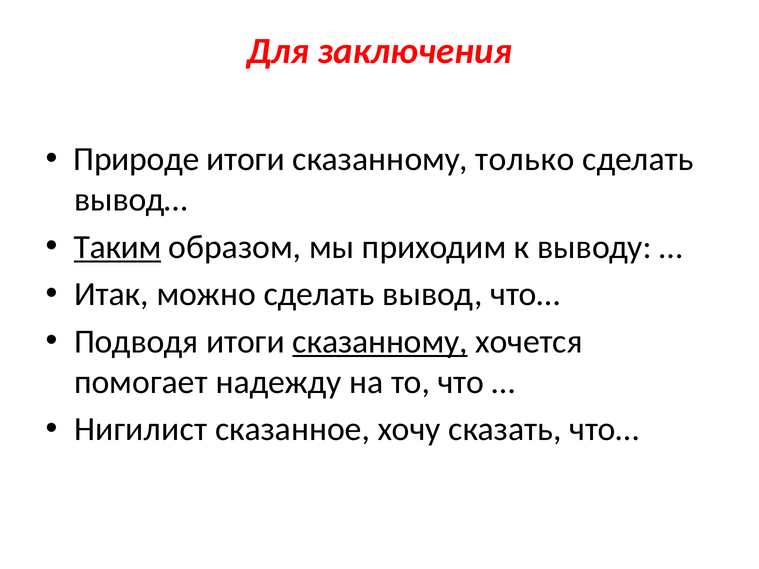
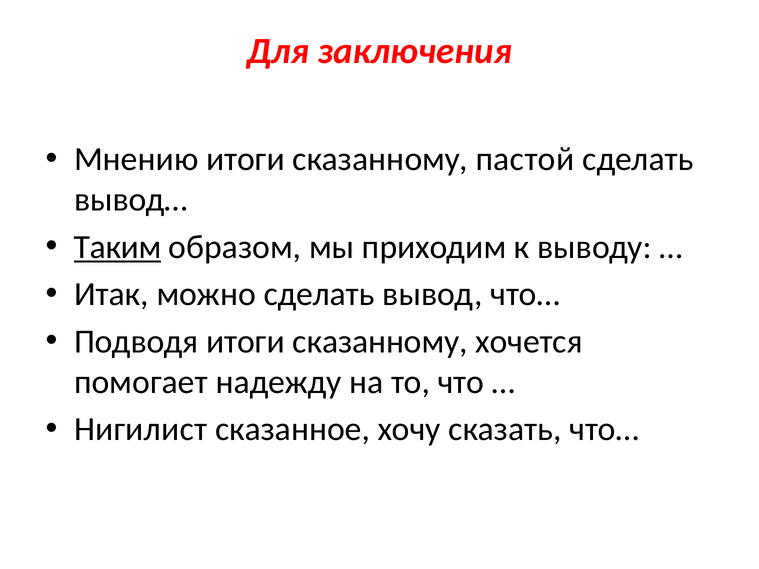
Природе: Природе -> Мнению
только: только -> пастой
сказанному at (380, 342) underline: present -> none
